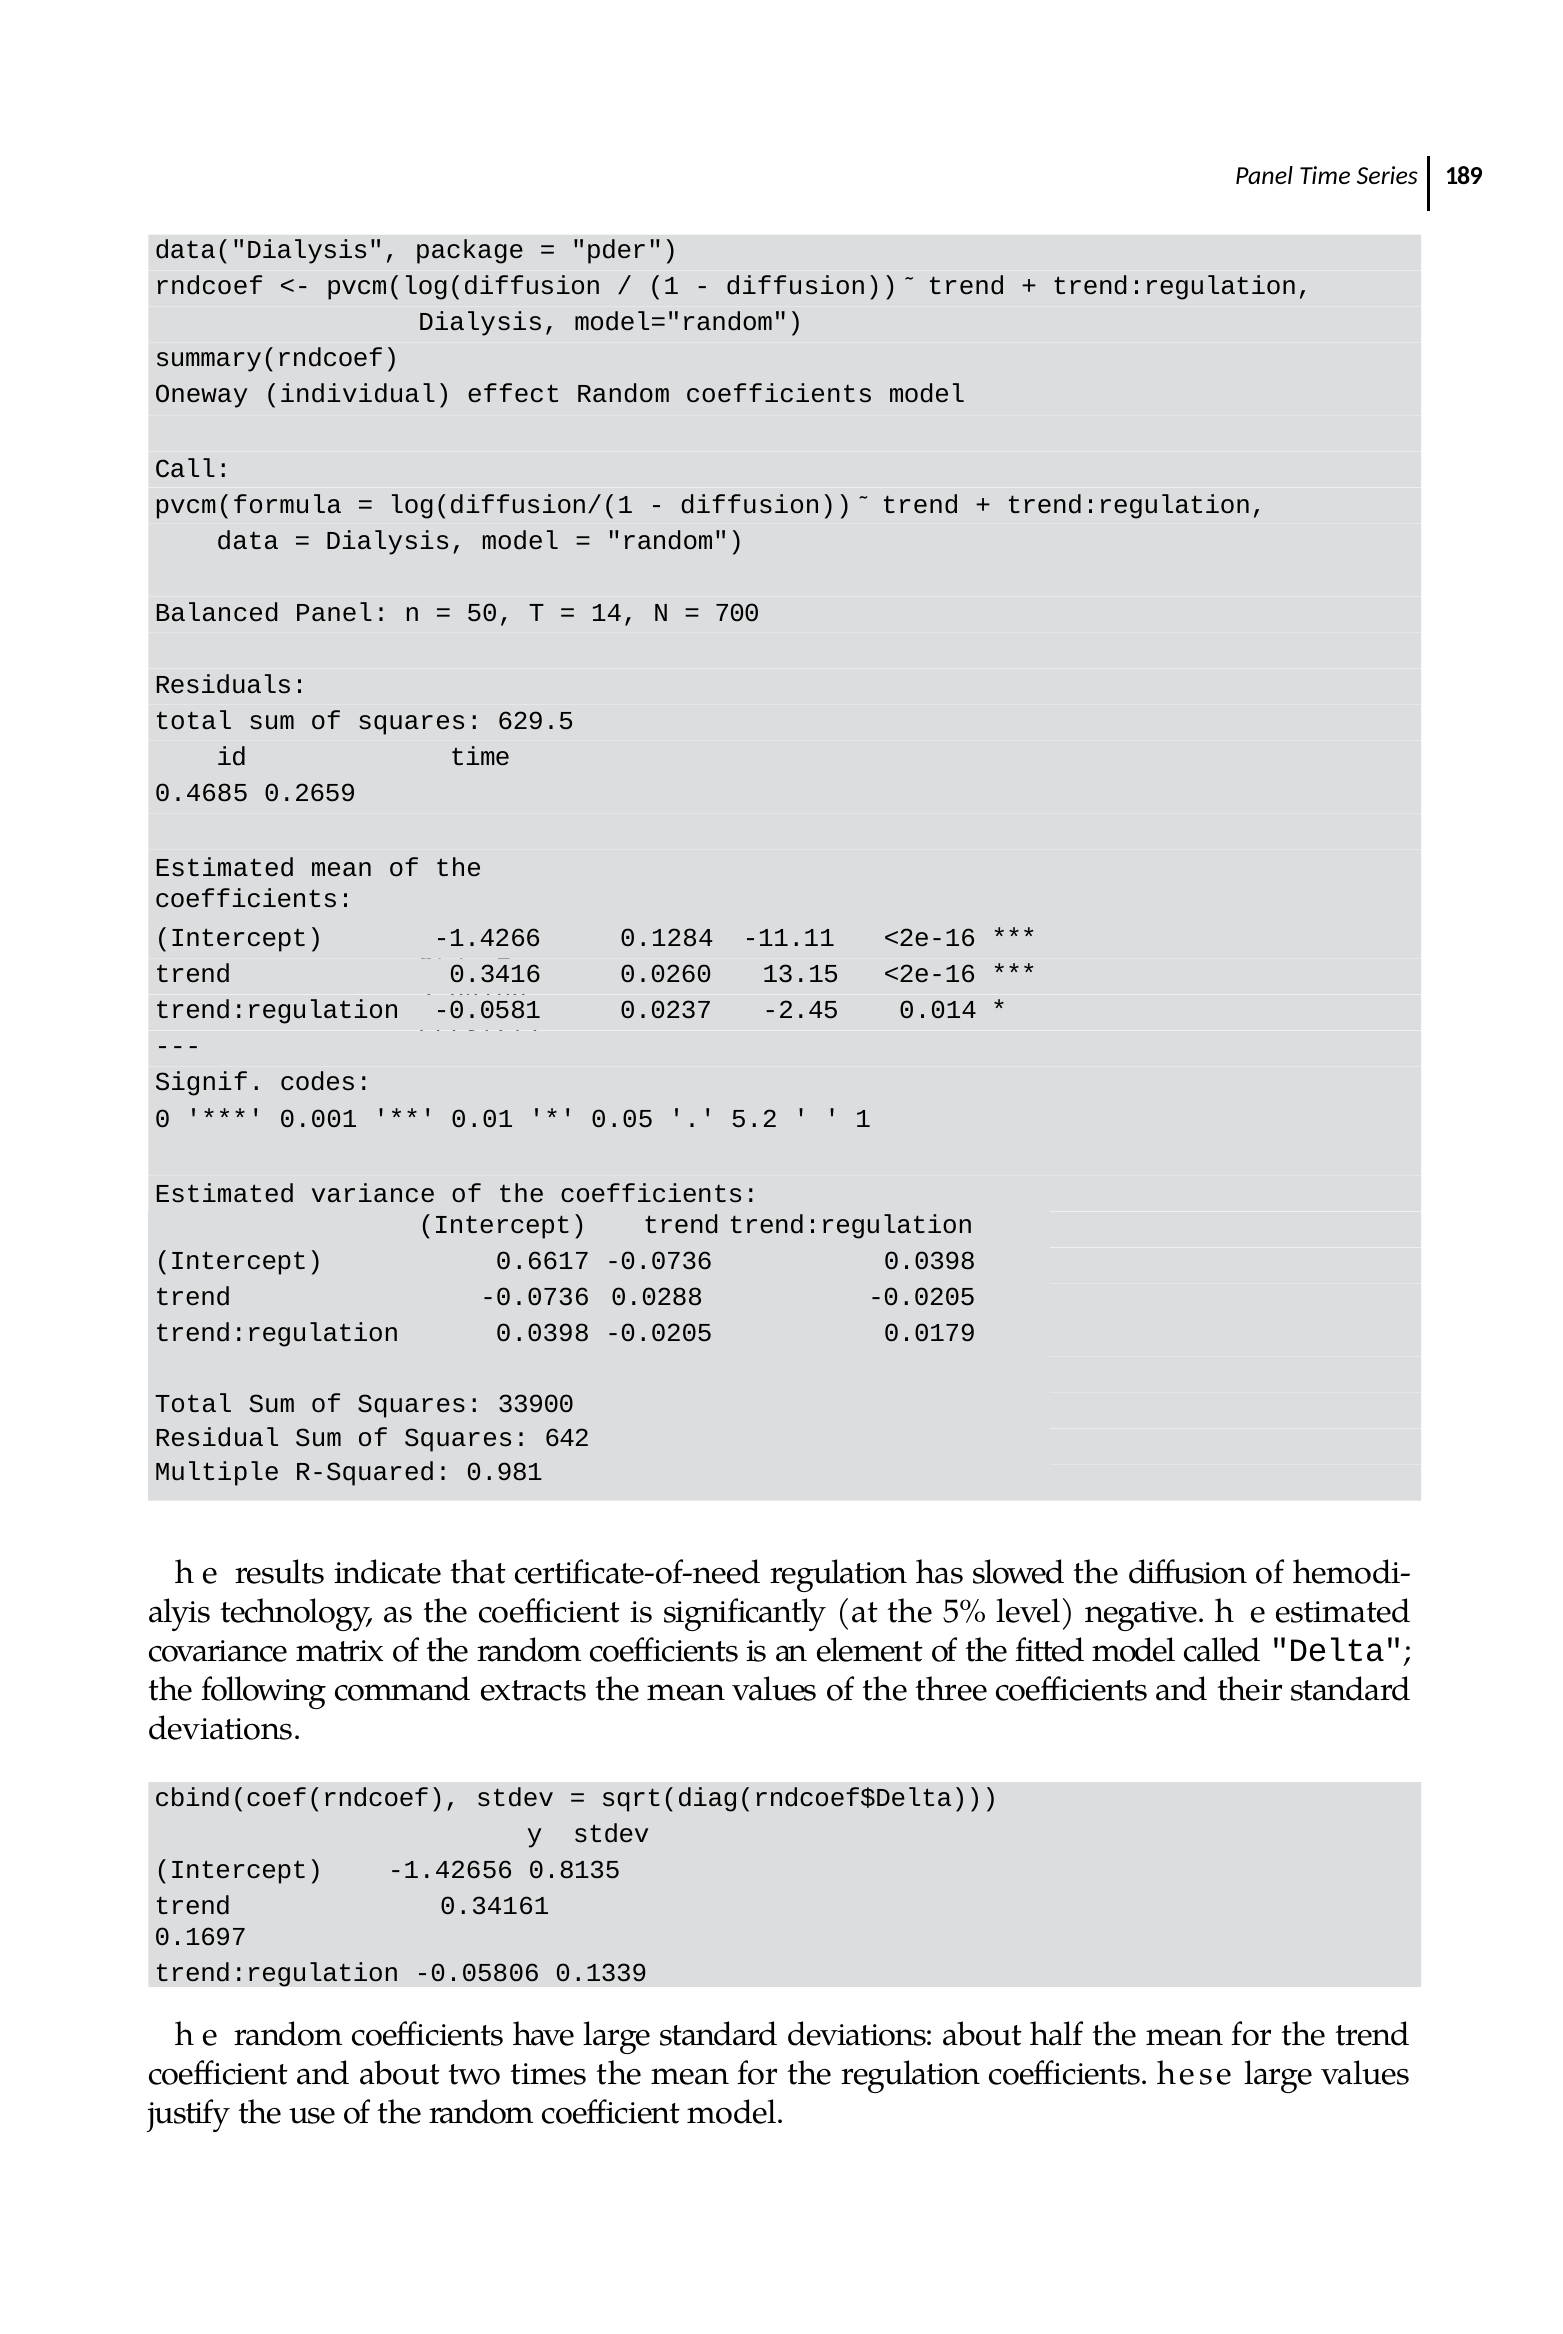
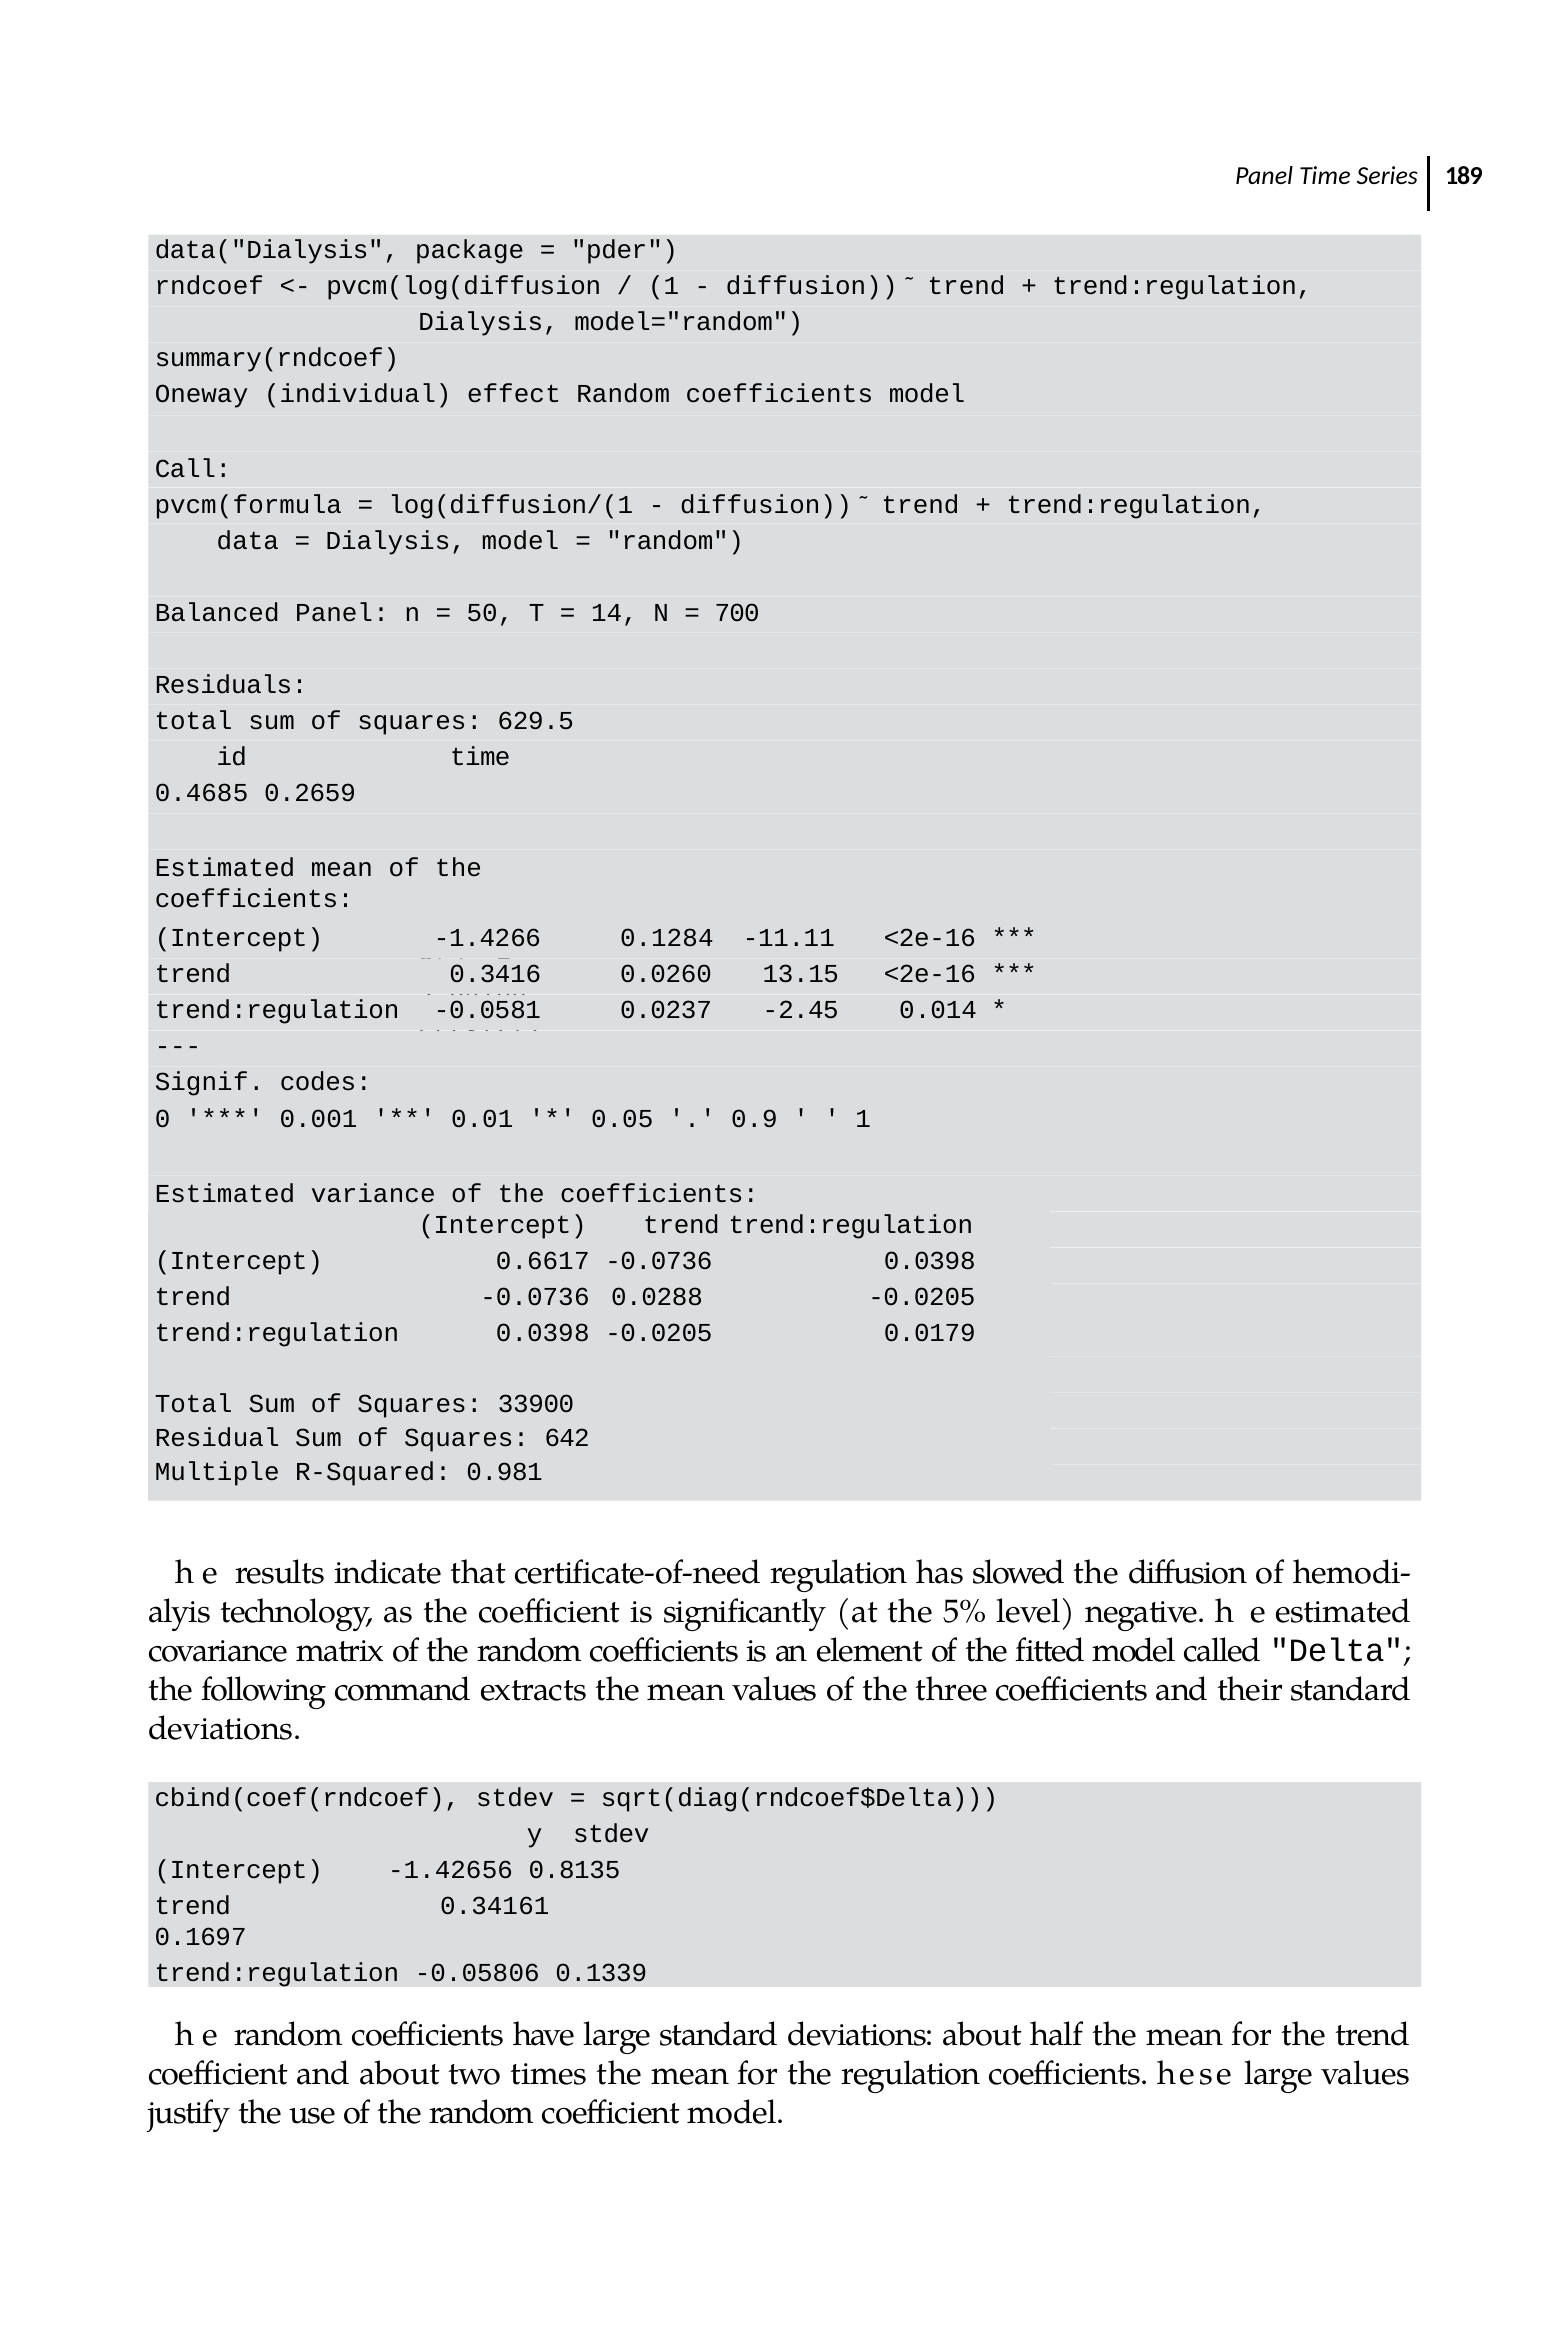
5.2: 5.2 -> 0.9
